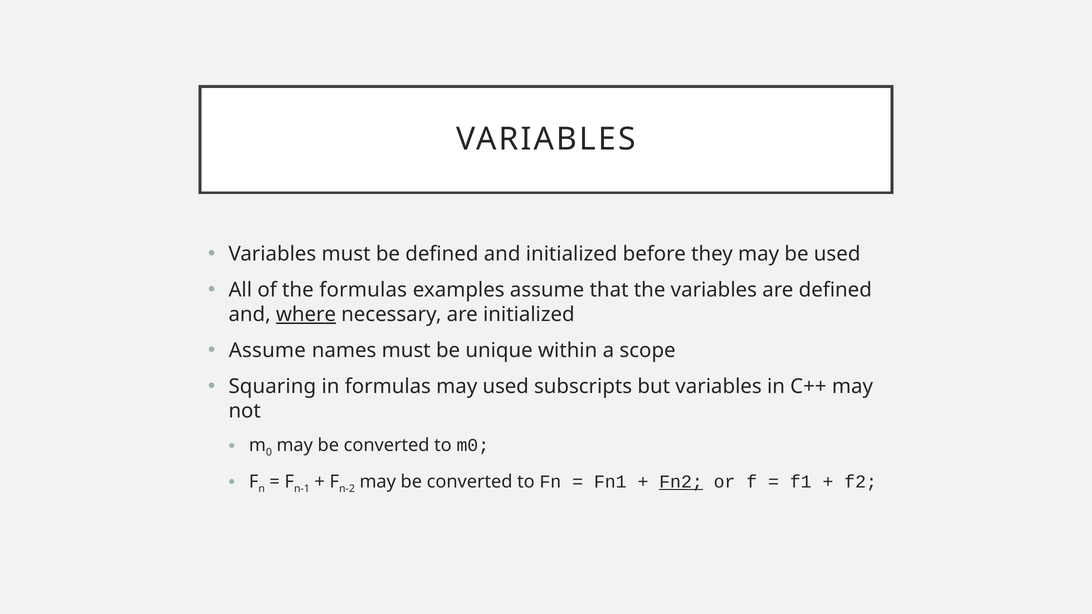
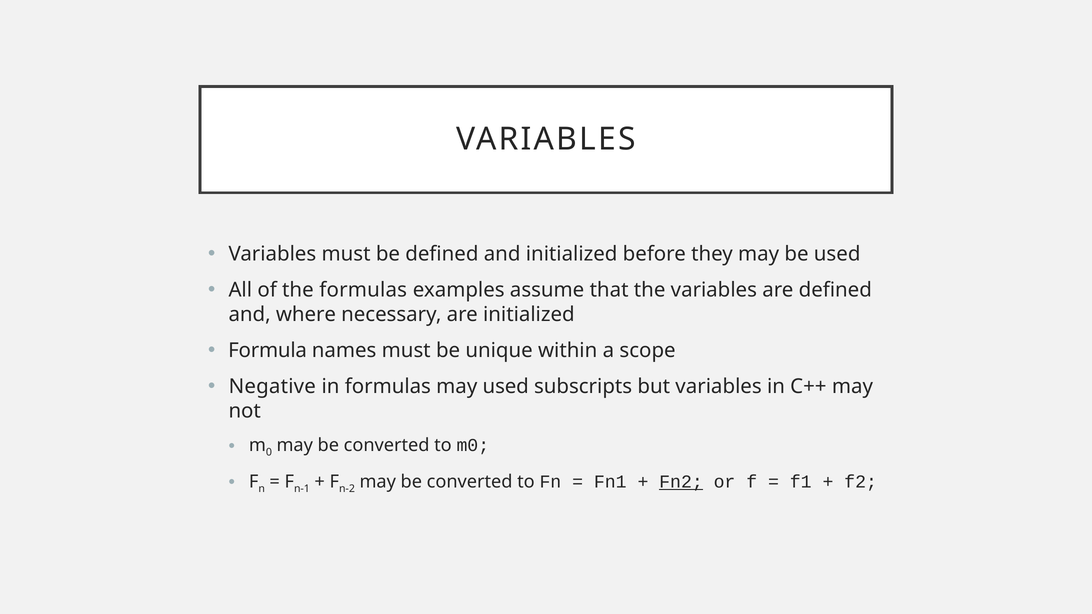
where underline: present -> none
Assume at (267, 351): Assume -> Formula
Squaring: Squaring -> Negative
